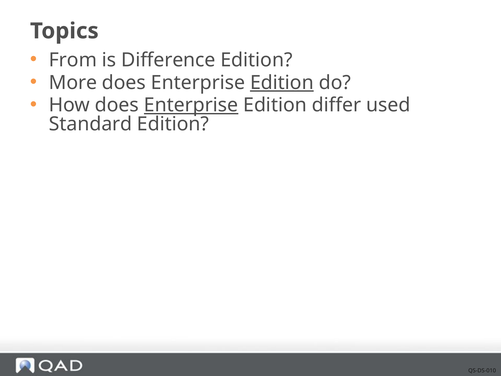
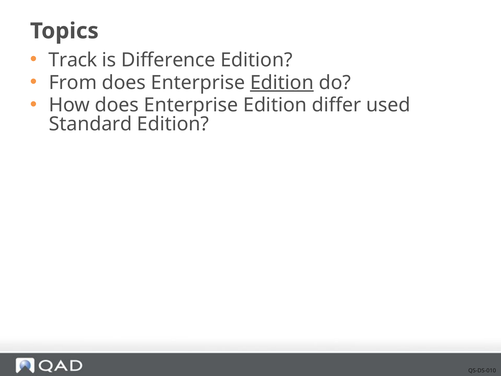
From: From -> Track
More: More -> From
Enterprise at (191, 105) underline: present -> none
